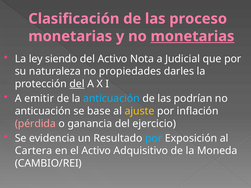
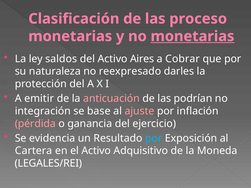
siendo: siendo -> saldos
Nota: Nota -> Aires
Judicial: Judicial -> Cobrar
propiedades: propiedades -> reexpresado
del at (77, 84) underline: present -> none
anticuación at (111, 99) colour: light blue -> pink
anticuación at (43, 111): anticuación -> integración
ajuste colour: yellow -> pink
CAMBIO/REI: CAMBIO/REI -> LEGALES/REI
